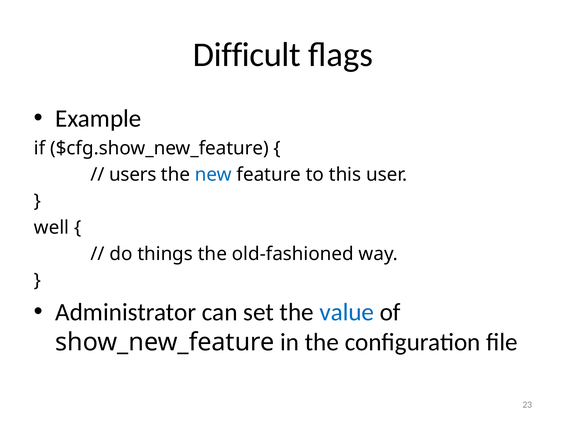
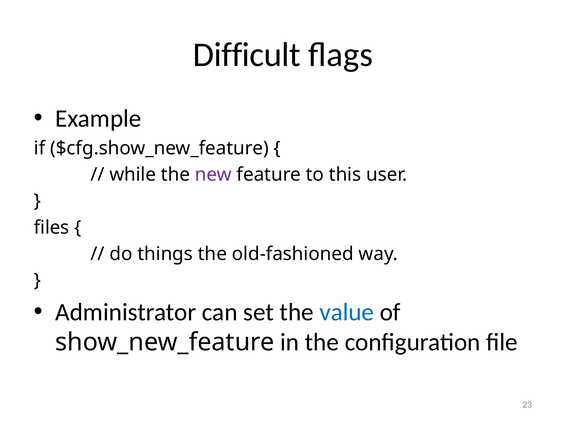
users: users -> while
new colour: blue -> purple
well: well -> files
